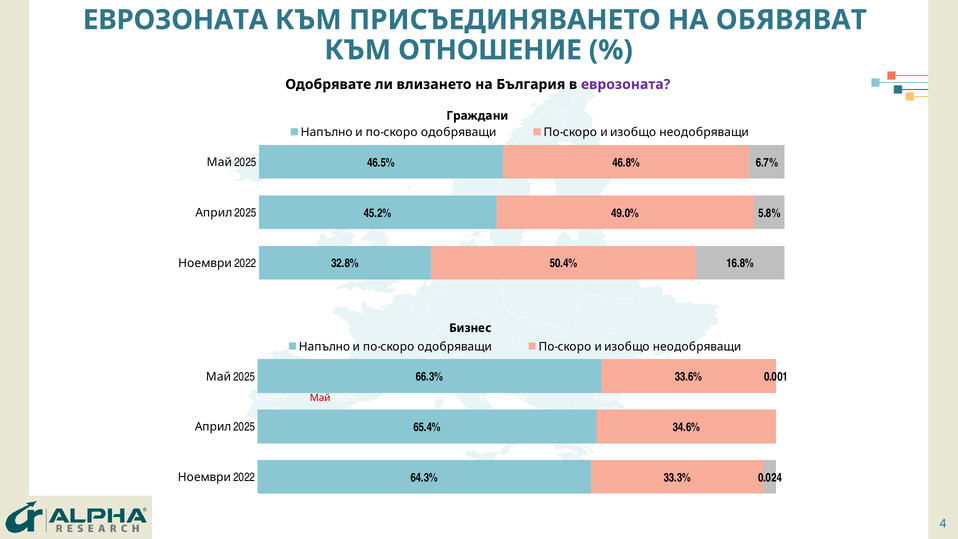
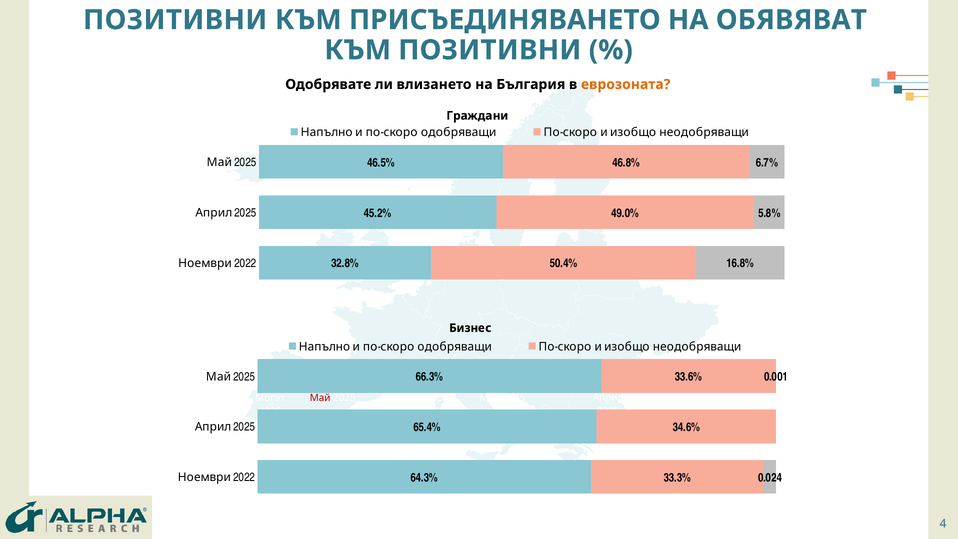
ЕВРОЗОНАТА at (175, 20): ЕВРОЗОНАТА -> ПОЗИТИВНИ
КЪМ ОТНОШЕНИЕ: ОТНОШЕНИЕ -> ПОЗИТИВНИ
еврозоната at (626, 84) colour: purple -> orange
